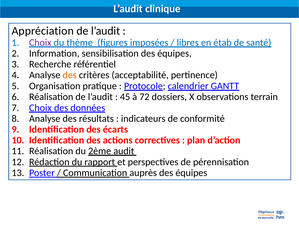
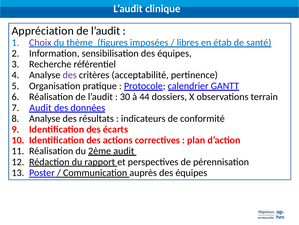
des at (70, 75) colour: orange -> purple
45: 45 -> 30
72: 72 -> 44
Choix at (40, 107): Choix -> Audit
